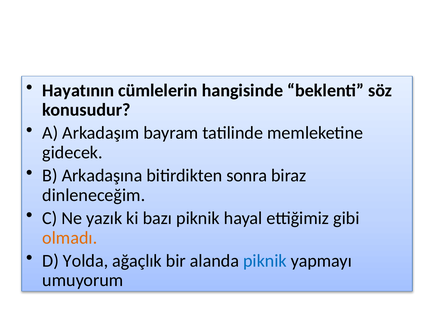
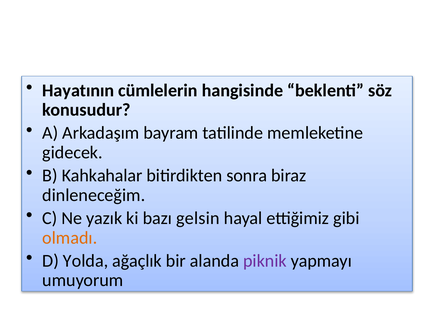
Arkadaşına: Arkadaşına -> Kahkahalar
bazı piknik: piknik -> gelsin
piknik at (265, 260) colour: blue -> purple
